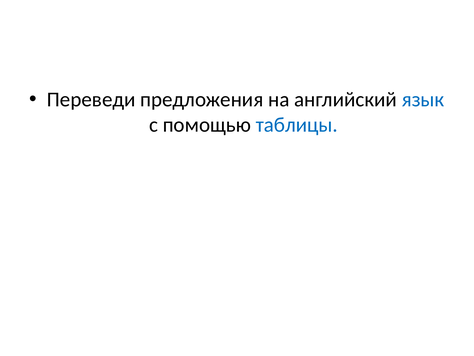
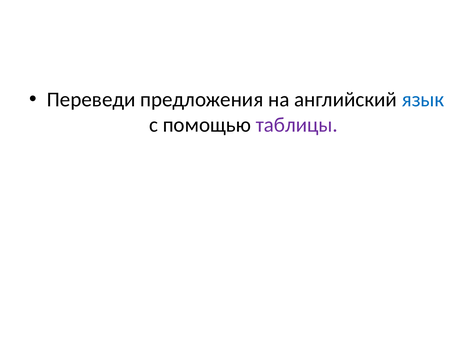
таблицы colour: blue -> purple
